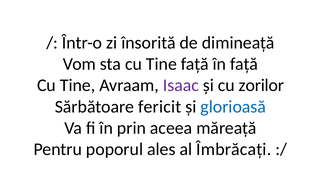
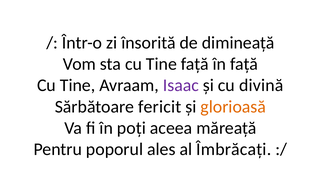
zorilor: zorilor -> divină
glorioasă colour: blue -> orange
prin: prin -> poți
